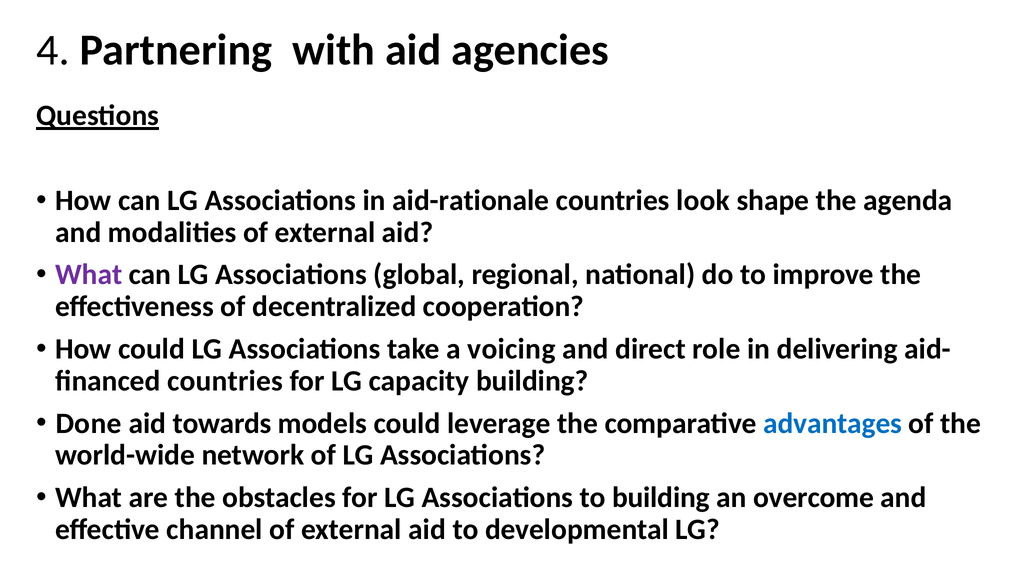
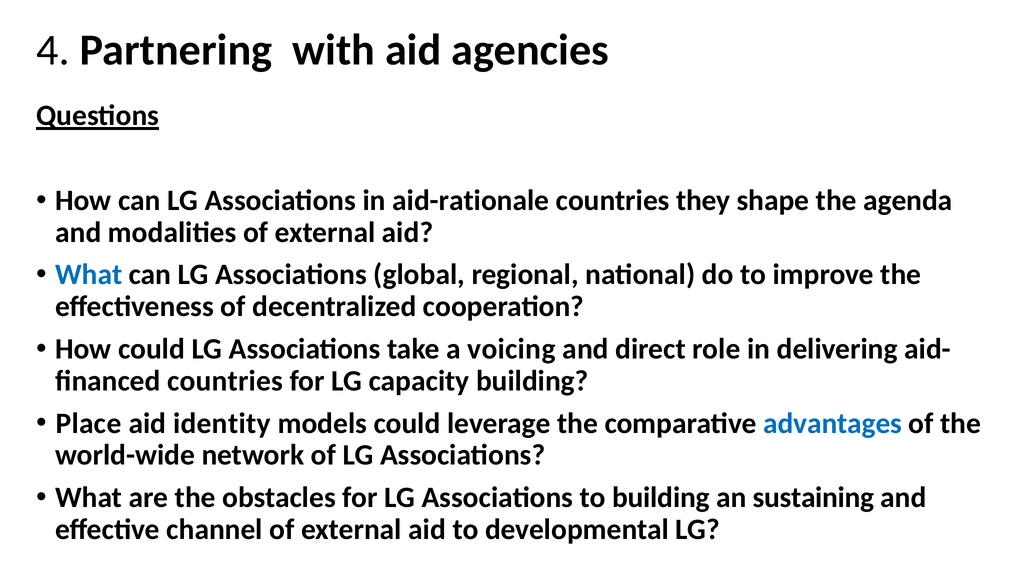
look: look -> they
What at (89, 275) colour: purple -> blue
Done: Done -> Place
towards: towards -> identity
overcome: overcome -> sustaining
